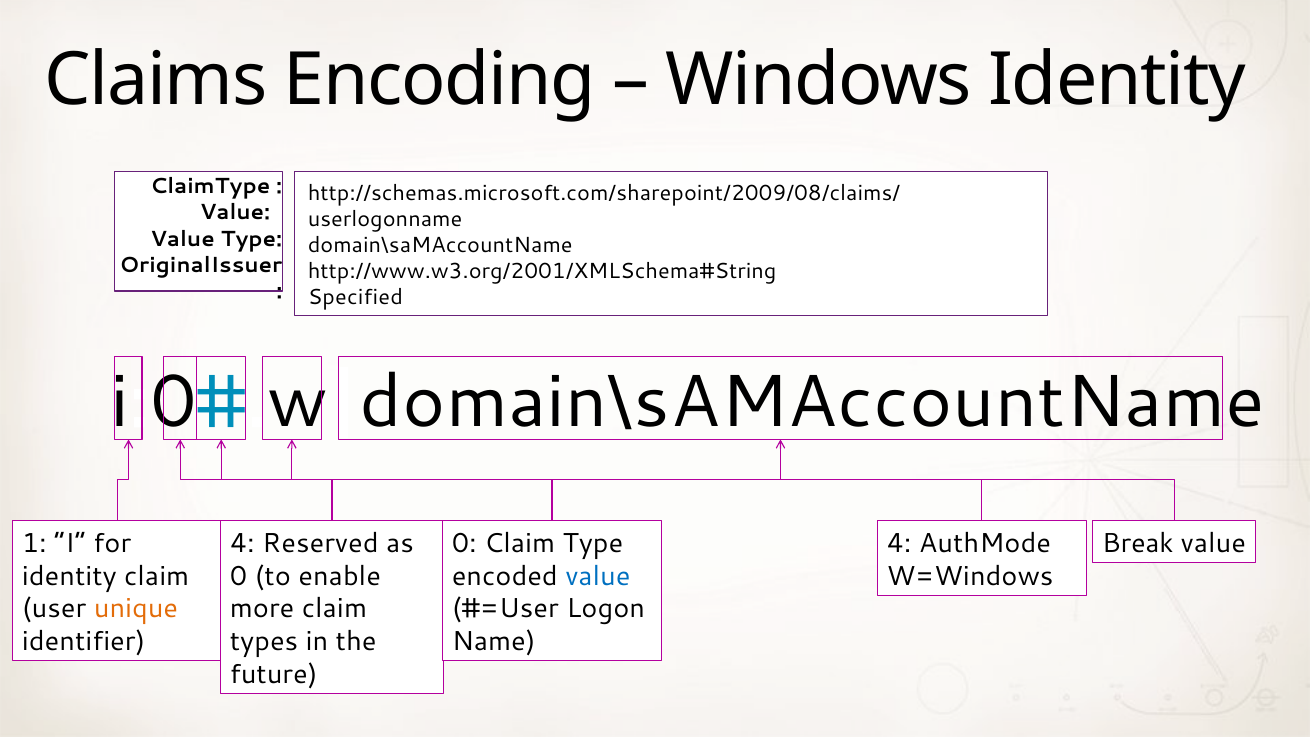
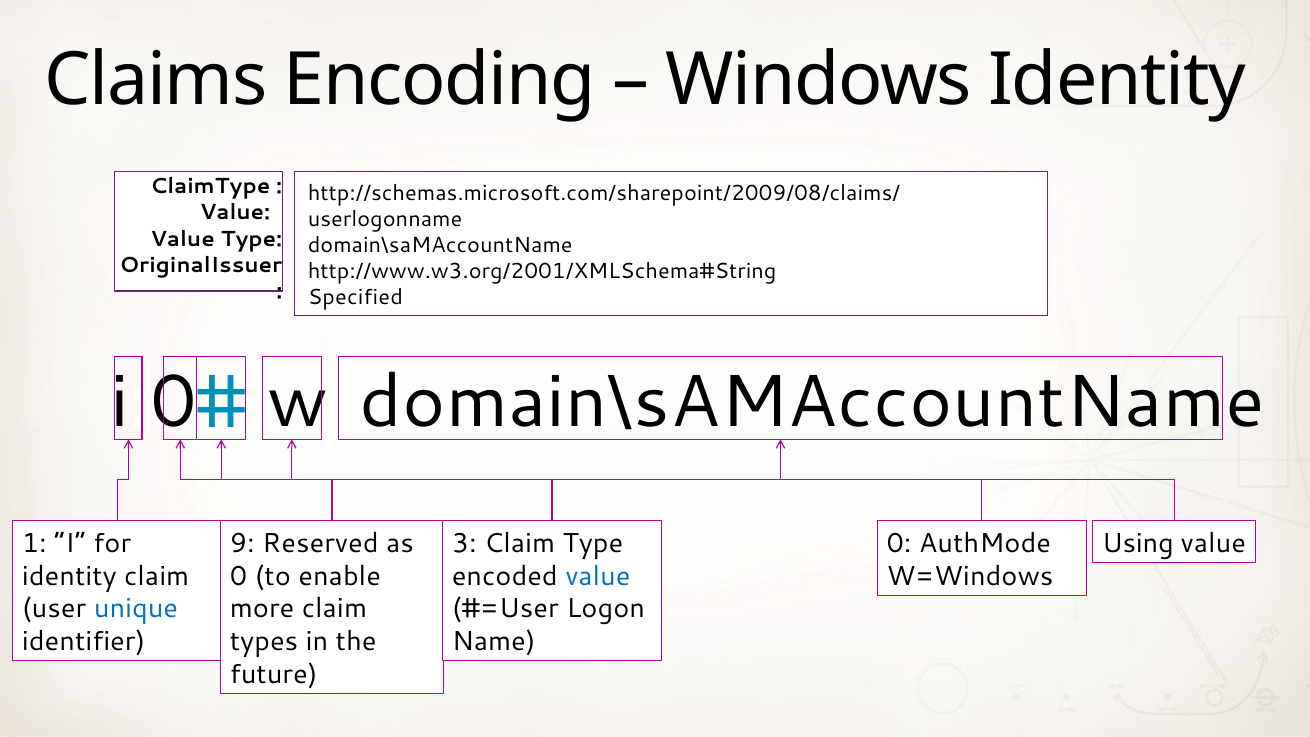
4 at (242, 543): 4 -> 9
0 at (464, 543): 0 -> 3
4 at (899, 543): 4 -> 0
Break: Break -> Using
unique colour: orange -> blue
